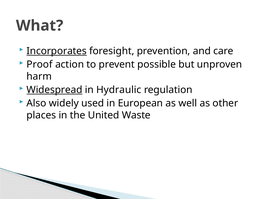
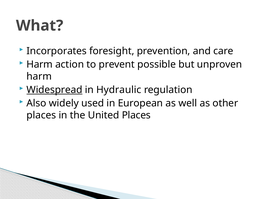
Incorporates underline: present -> none
Proof at (40, 65): Proof -> Harm
United Waste: Waste -> Places
